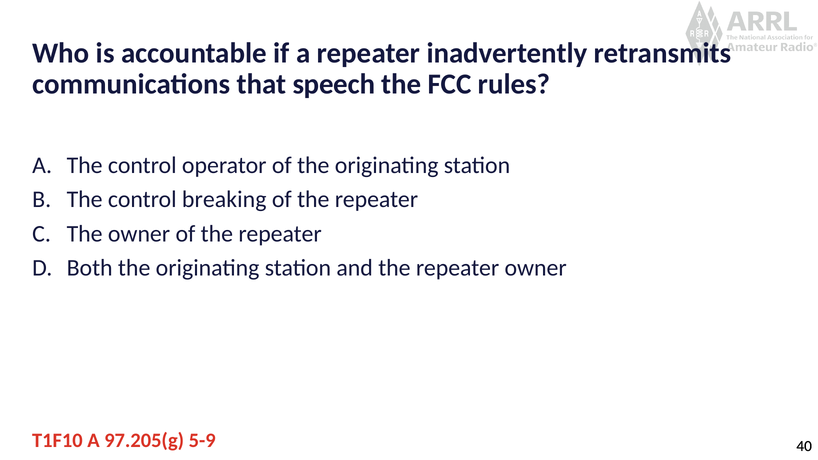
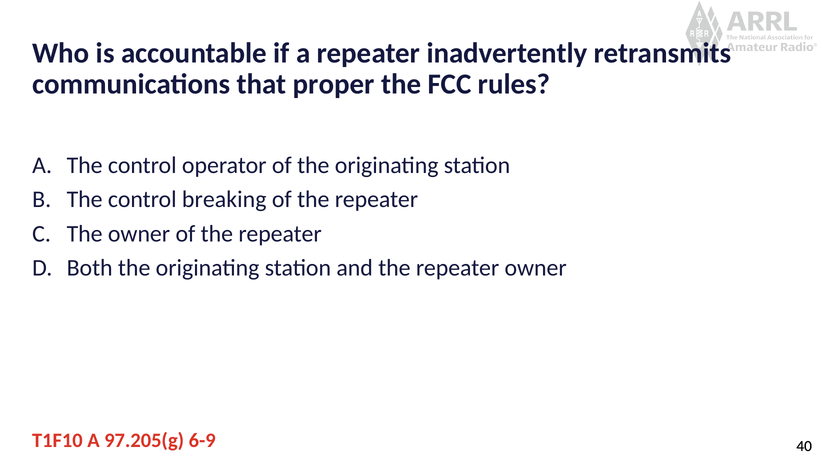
speech: speech -> proper
5-9: 5-9 -> 6-9
